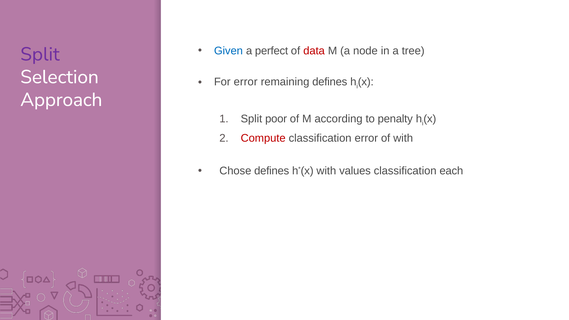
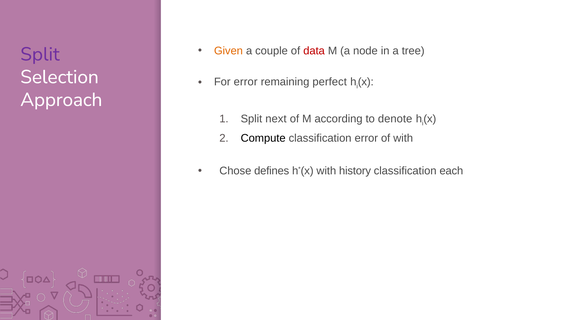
Given colour: blue -> orange
perfect: perfect -> couple
remaining defines: defines -> perfect
poor: poor -> next
penalty: penalty -> denote
Compute colour: red -> black
values: values -> history
